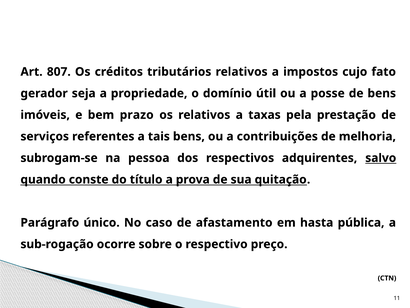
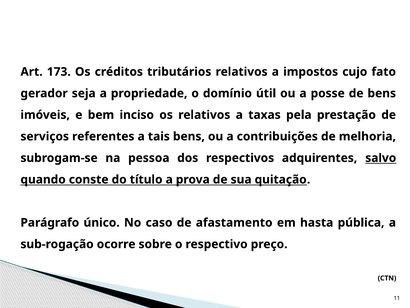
807: 807 -> 173
prazo: prazo -> inciso
